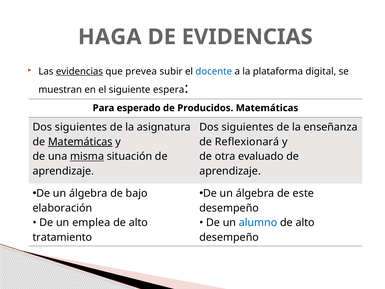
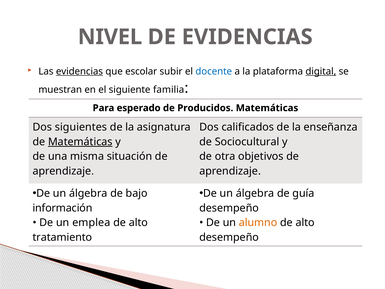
HAGA: HAGA -> NIVEL
prevea: prevea -> escolar
digital underline: none -> present
espera: espera -> familia
siguientes at (248, 127): siguientes -> calificados
Reflexionará: Reflexionará -> Sociocultural
misma underline: present -> none
evaluado: evaluado -> objetivos
este: este -> guía
elaboración: elaboración -> información
alumno colour: blue -> orange
